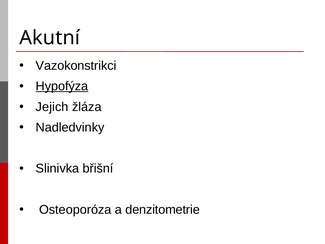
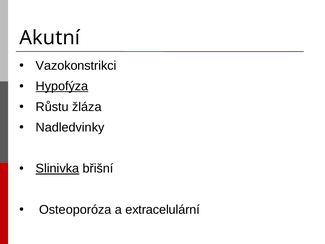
Jejich: Jejich -> Růstu
Slinivka underline: none -> present
denzitometrie: denzitometrie -> extracelulární
